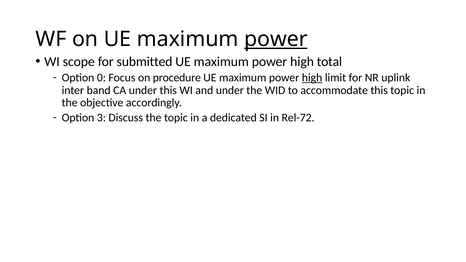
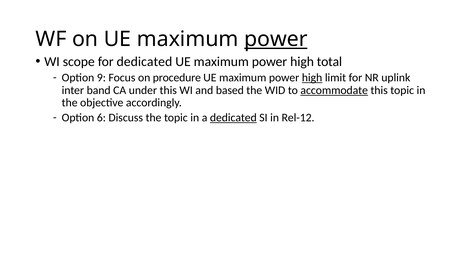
for submitted: submitted -> dedicated
0: 0 -> 9
and under: under -> based
accommodate underline: none -> present
3: 3 -> 6
dedicated at (233, 118) underline: none -> present
Rel-72: Rel-72 -> Rel-12
